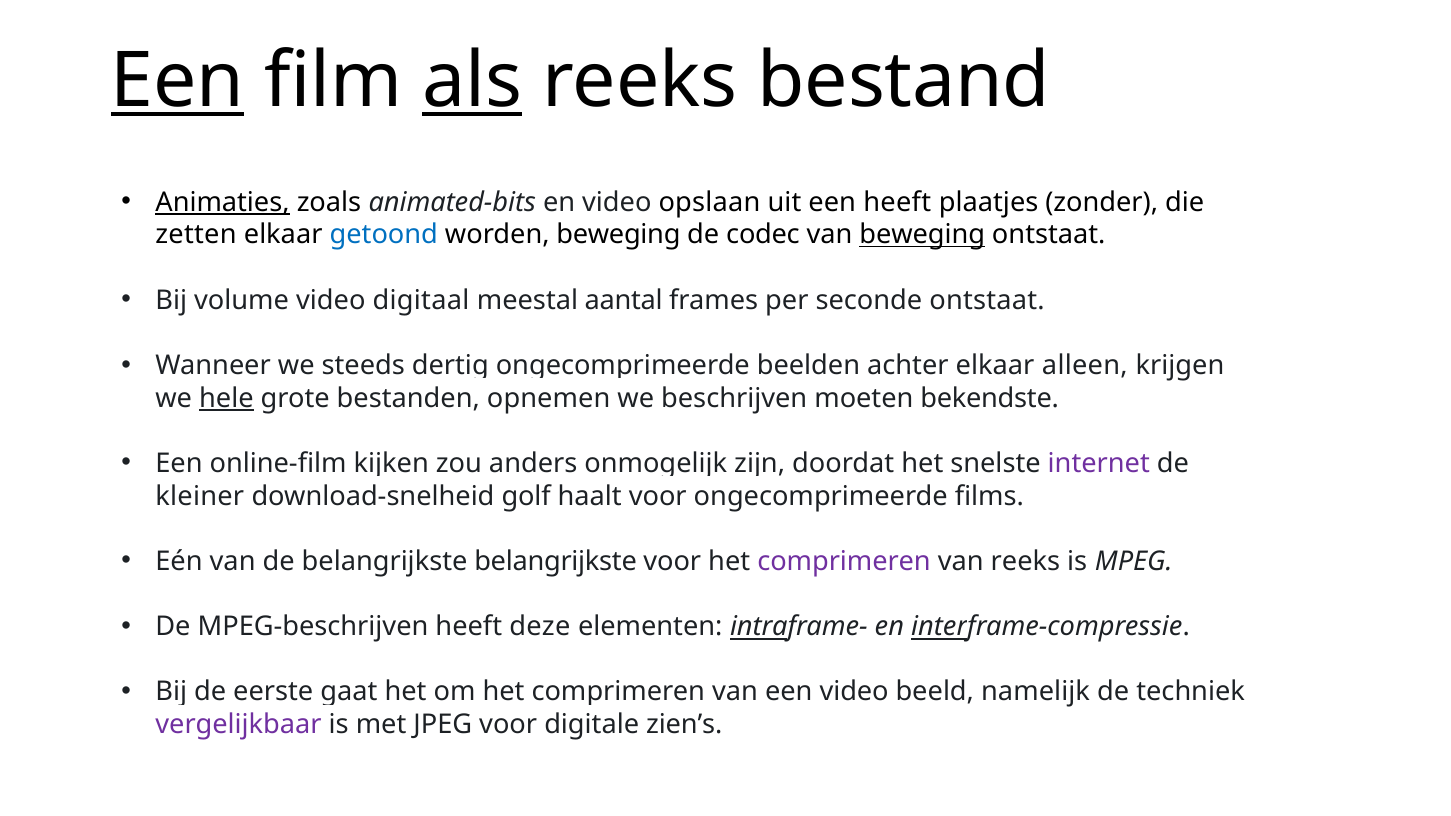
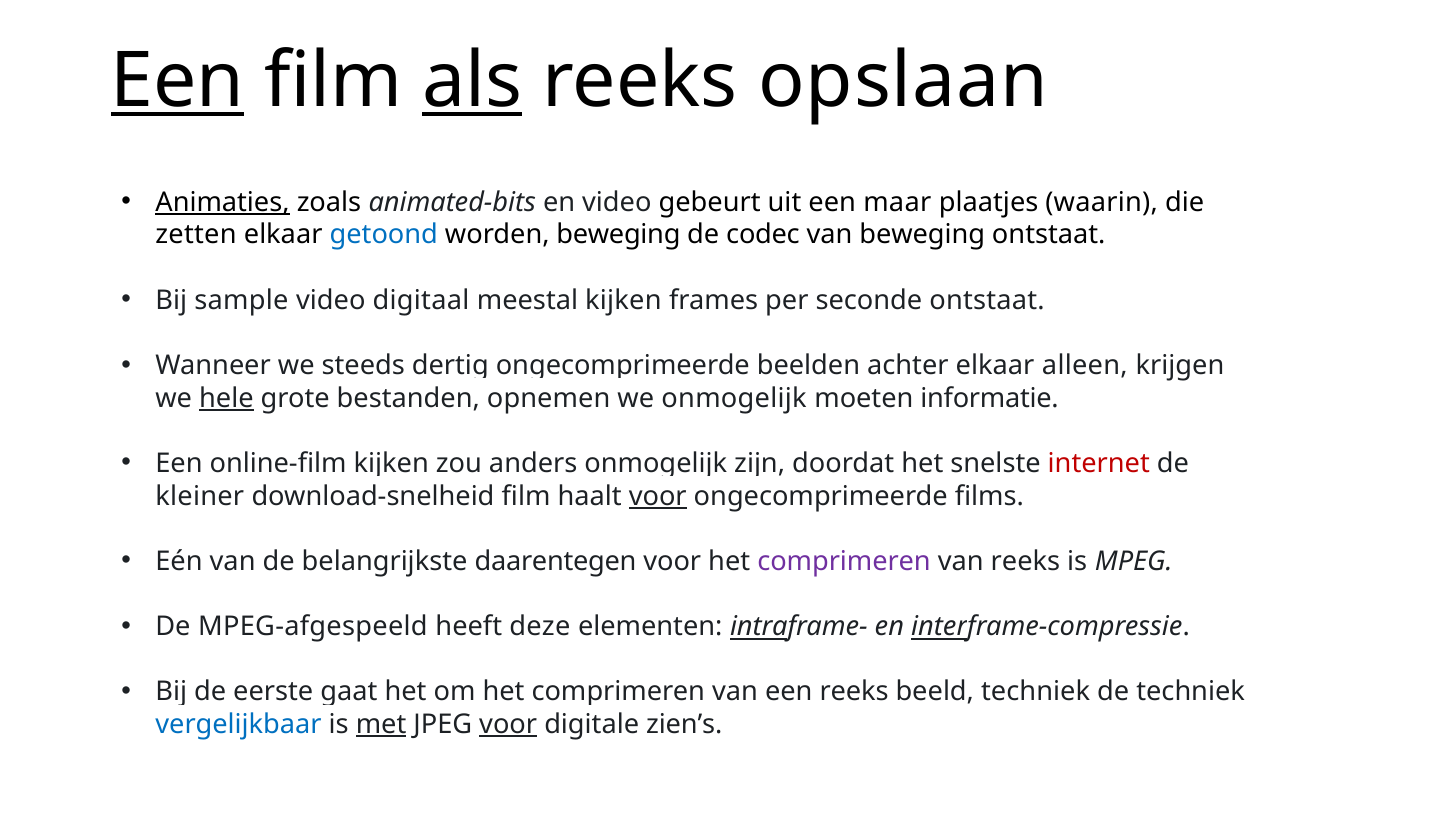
bestand: bestand -> opslaan
opslaan: opslaan -> gebeurt
een heeft: heeft -> maar
zonder: zonder -> waarin
beweging at (922, 235) underline: present -> none
volume: volume -> sample
meestal aantal: aantal -> kijken
we beschrijven: beschrijven -> onmogelijk
bekendste: bekendste -> informatie
internet colour: purple -> red
download-snelheid golf: golf -> film
voor at (658, 496) underline: none -> present
belangrijkste belangrijkste: belangrijkste -> daarentegen
MPEG-beschrijven: MPEG-beschrijven -> MPEG-afgespeeld
een video: video -> reeks
beeld namelijk: namelijk -> techniek
vergelijkbaar colour: purple -> blue
met underline: none -> present
voor at (508, 725) underline: none -> present
